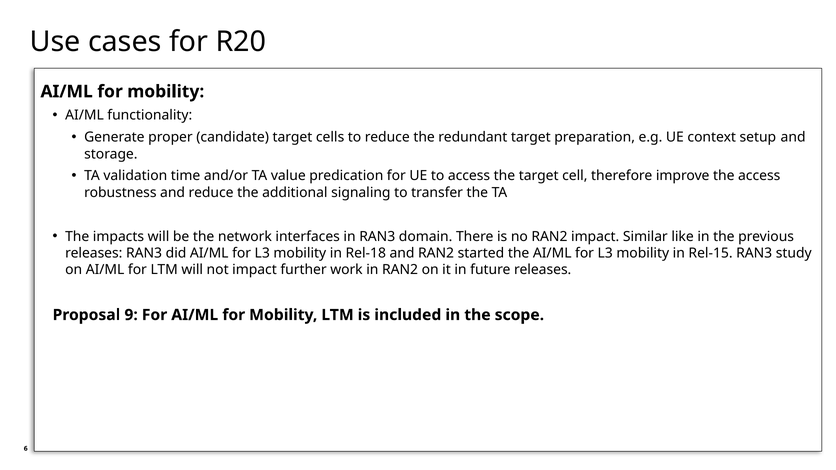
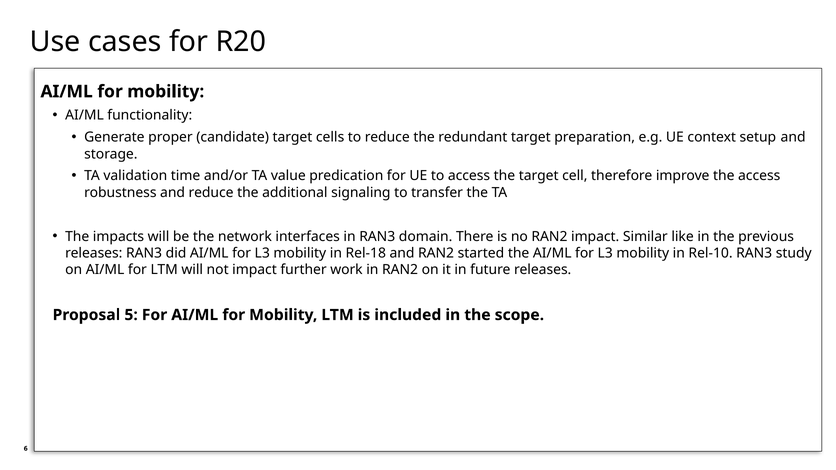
Rel-15: Rel-15 -> Rel-10
9: 9 -> 5
